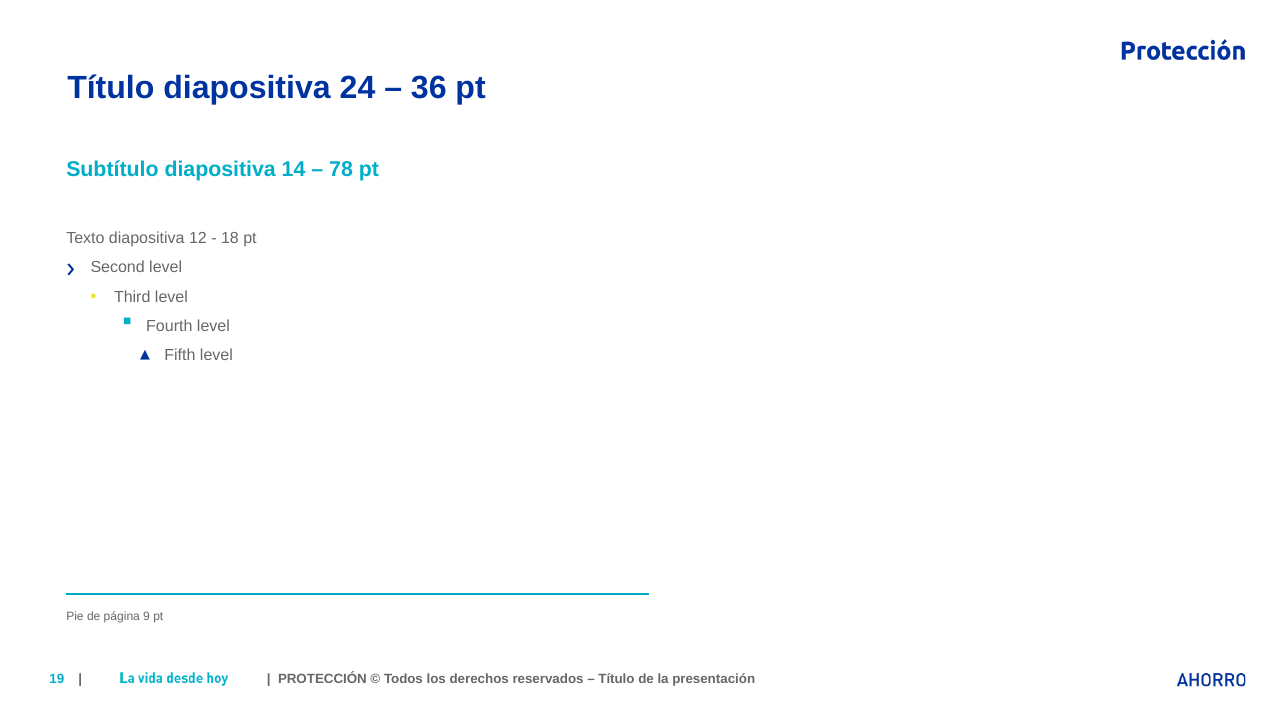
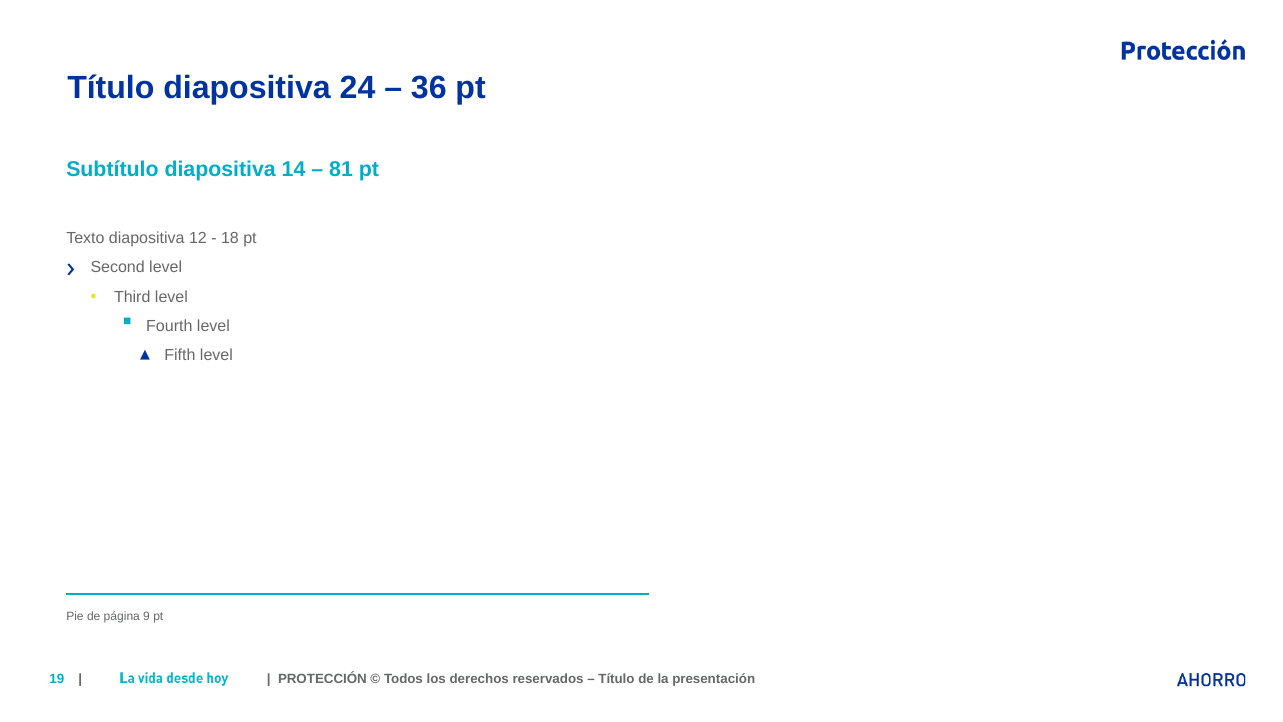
78: 78 -> 81
